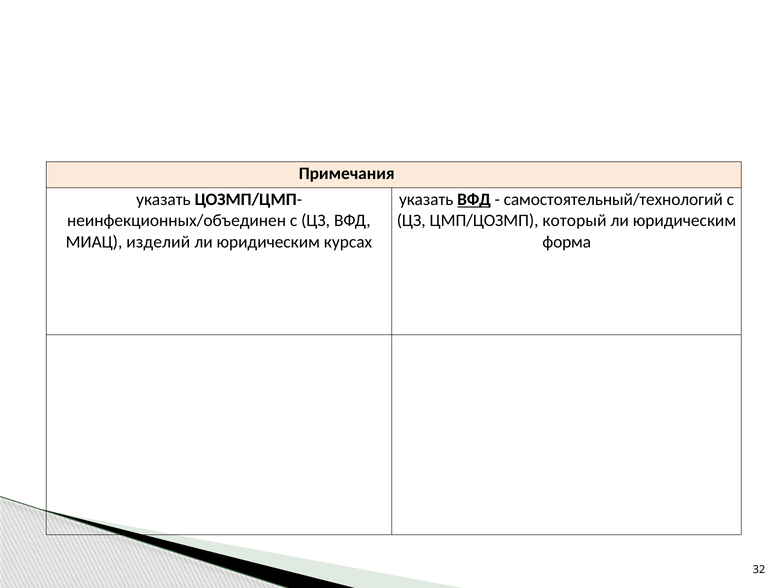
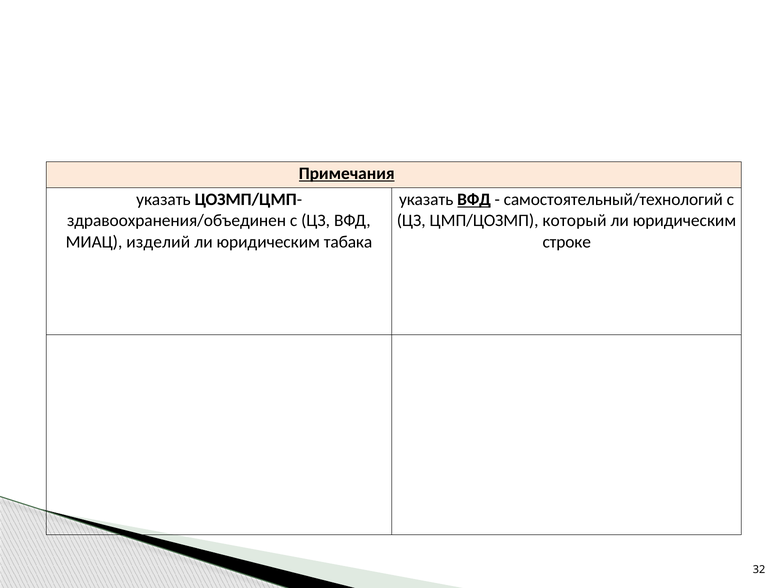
Примечания underline: none -> present
неинфекционных/объединен: неинфекционных/объединен -> здравоохранения/объединен
курсах: курсах -> табака
форма: форма -> строке
